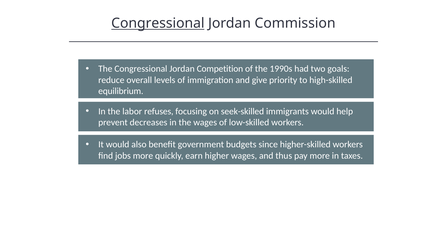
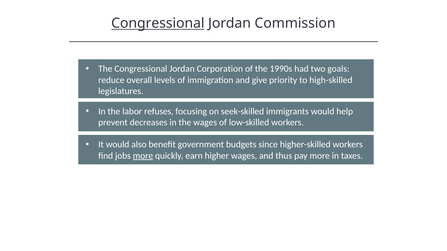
Competition: Competition -> Corporation
equilibrium: equilibrium -> legislatures
more at (143, 156) underline: none -> present
